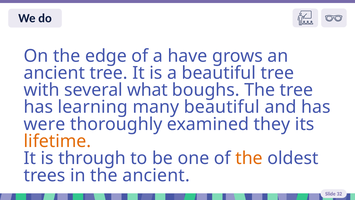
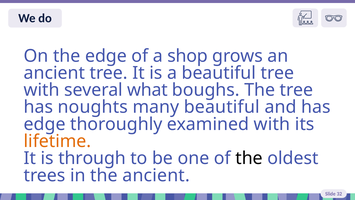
have: have -> shop
learning: learning -> noughts
were at (45, 124): were -> edge
examined they: they -> with
the at (249, 158) colour: orange -> black
